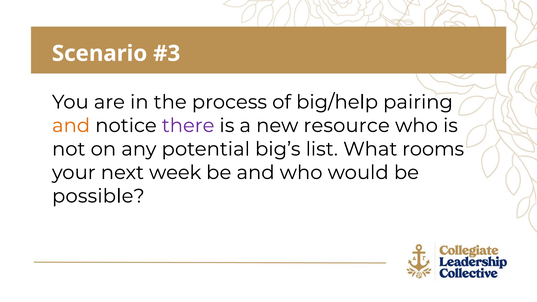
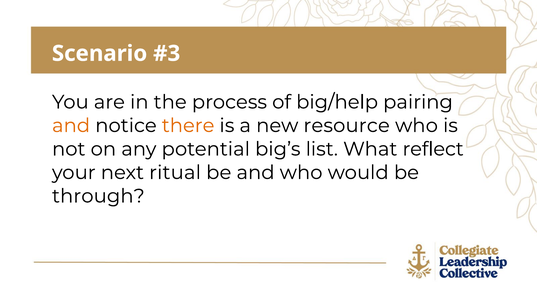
there colour: purple -> orange
rooms: rooms -> reflect
week: week -> ritual
possible: possible -> through
